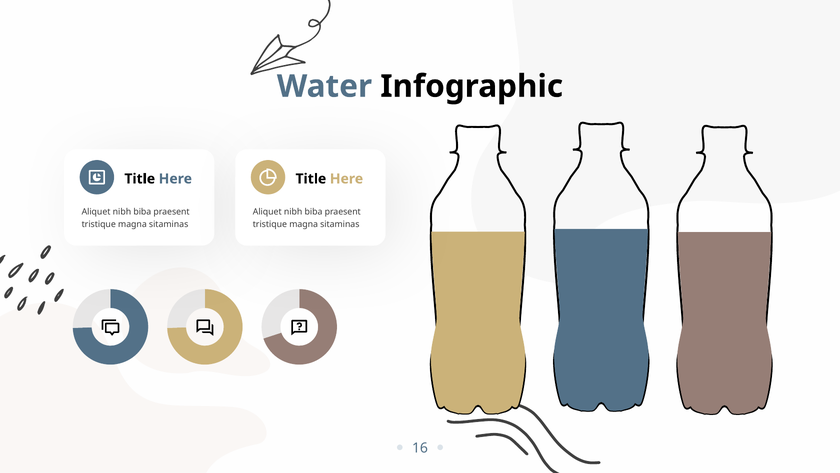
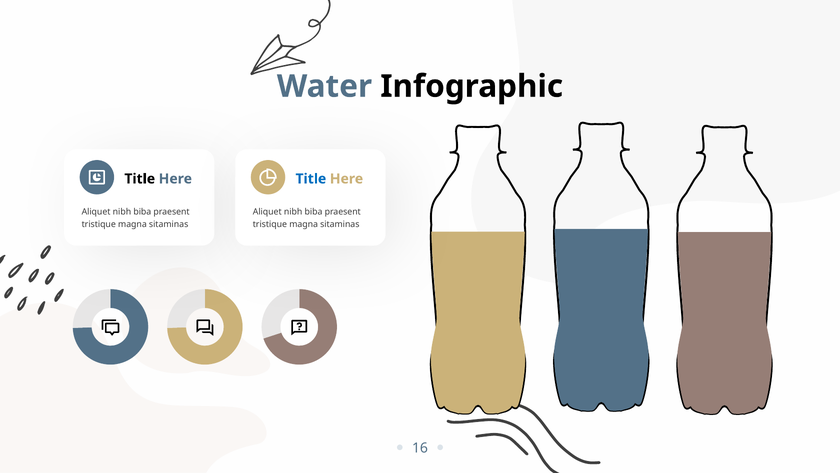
Title at (311, 179) colour: black -> blue
